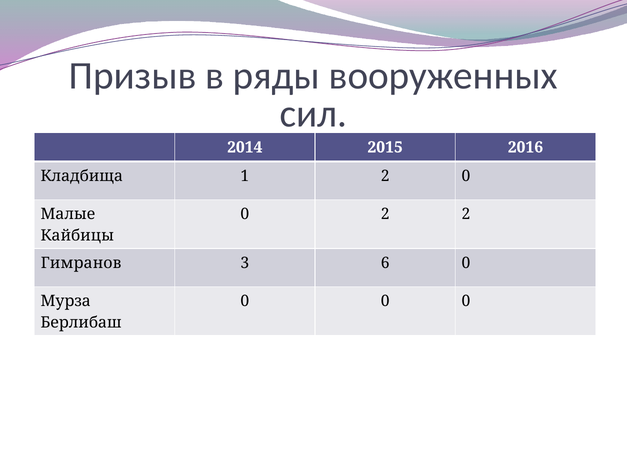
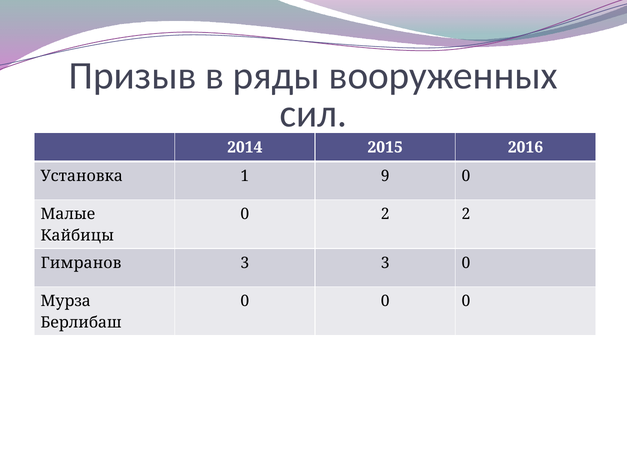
Кладбища: Кладбища -> Установка
1 2: 2 -> 9
3 6: 6 -> 3
